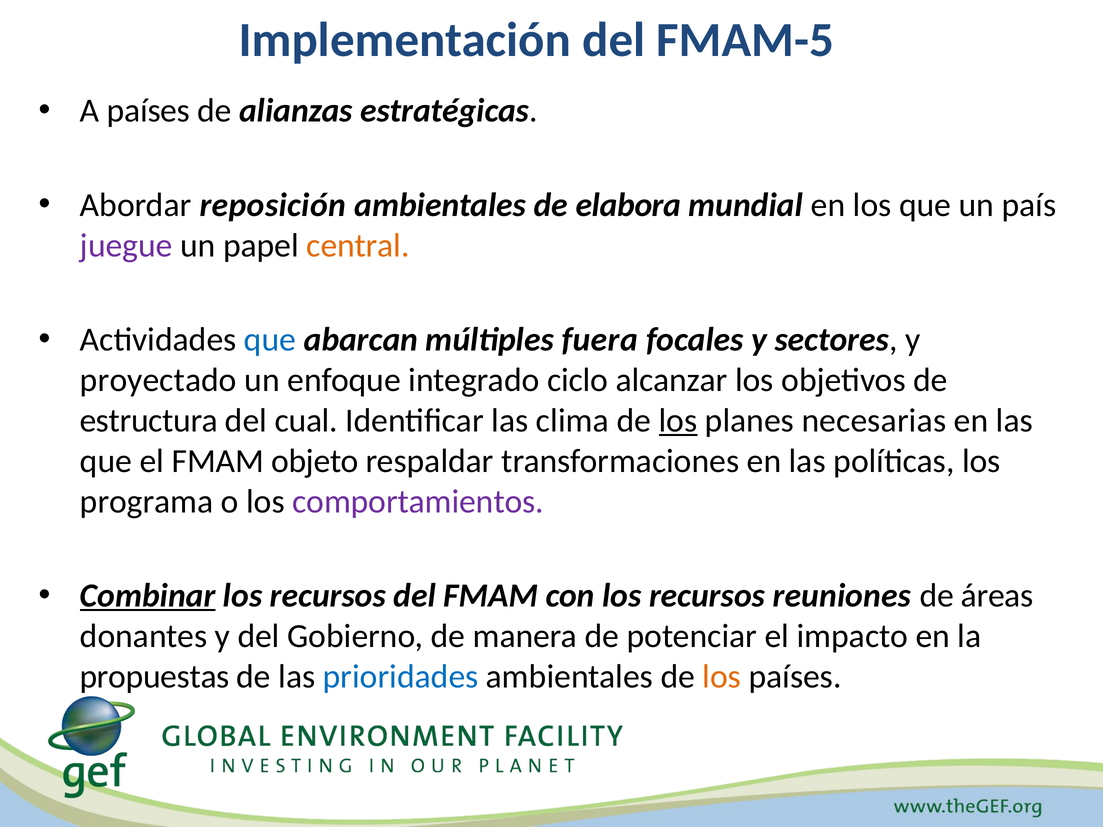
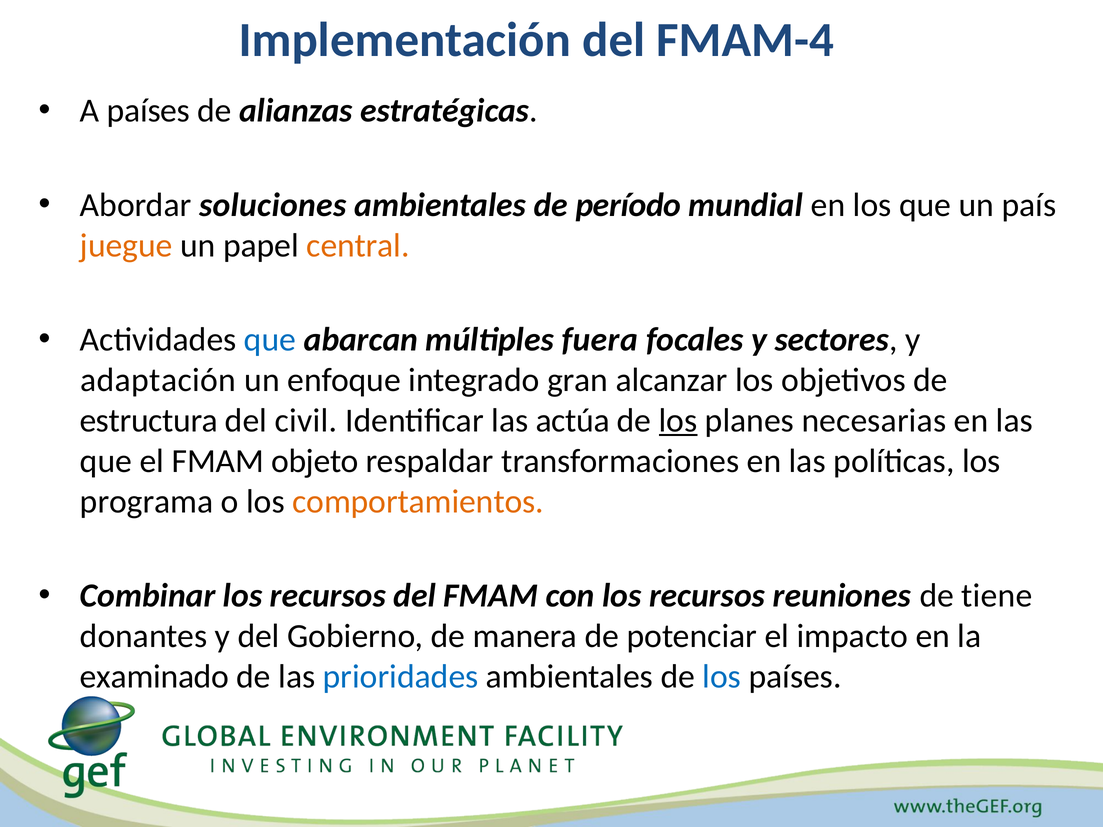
FMAM-5: FMAM-5 -> FMAM-4
reposición: reposición -> soluciones
elabora: elabora -> período
juegue colour: purple -> orange
proyectado: proyectado -> adaptación
ciclo: ciclo -> gran
cual: cual -> civil
clima: clima -> actúa
comportamientos colour: purple -> orange
Combinar underline: present -> none
áreas: áreas -> tiene
propuestas: propuestas -> examinado
los at (722, 677) colour: orange -> blue
